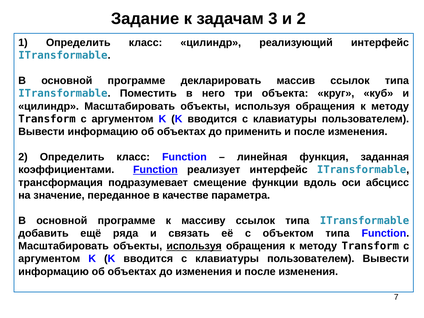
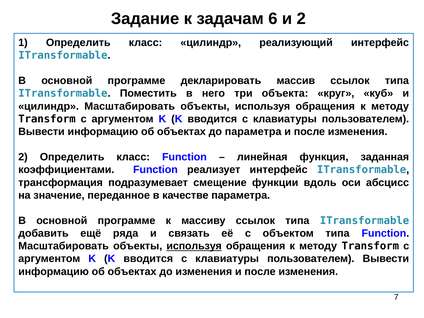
3: 3 -> 6
до применить: применить -> параметра
Function at (155, 170) underline: present -> none
